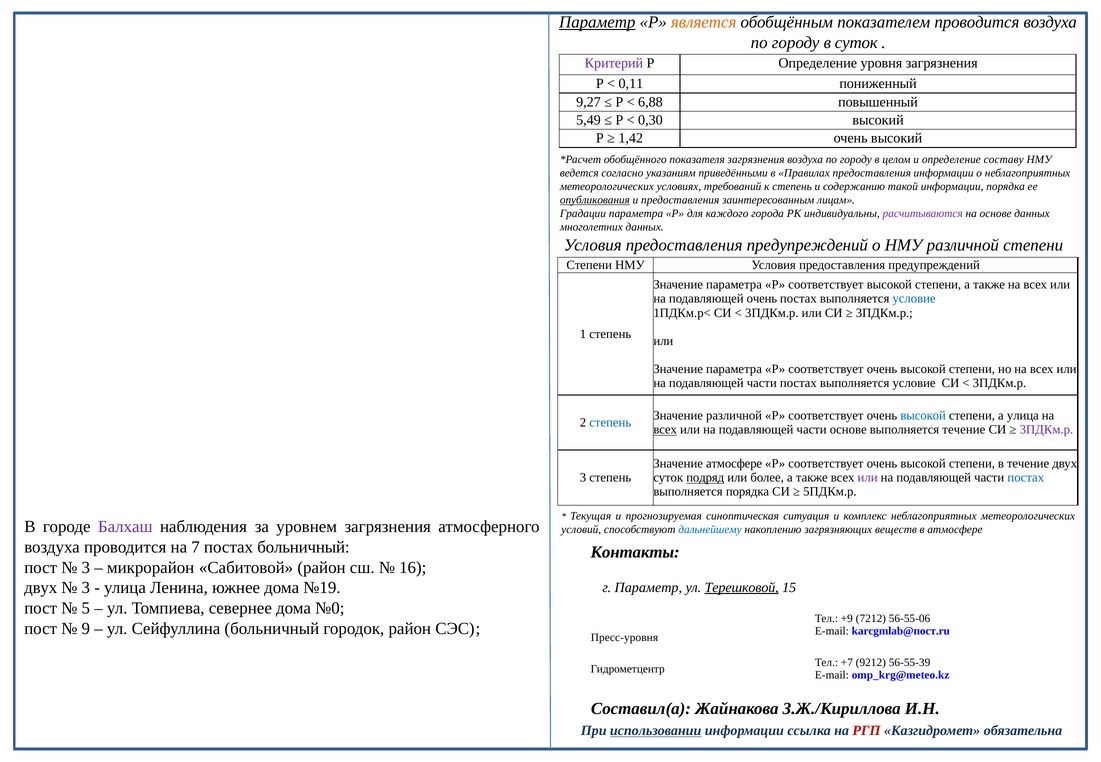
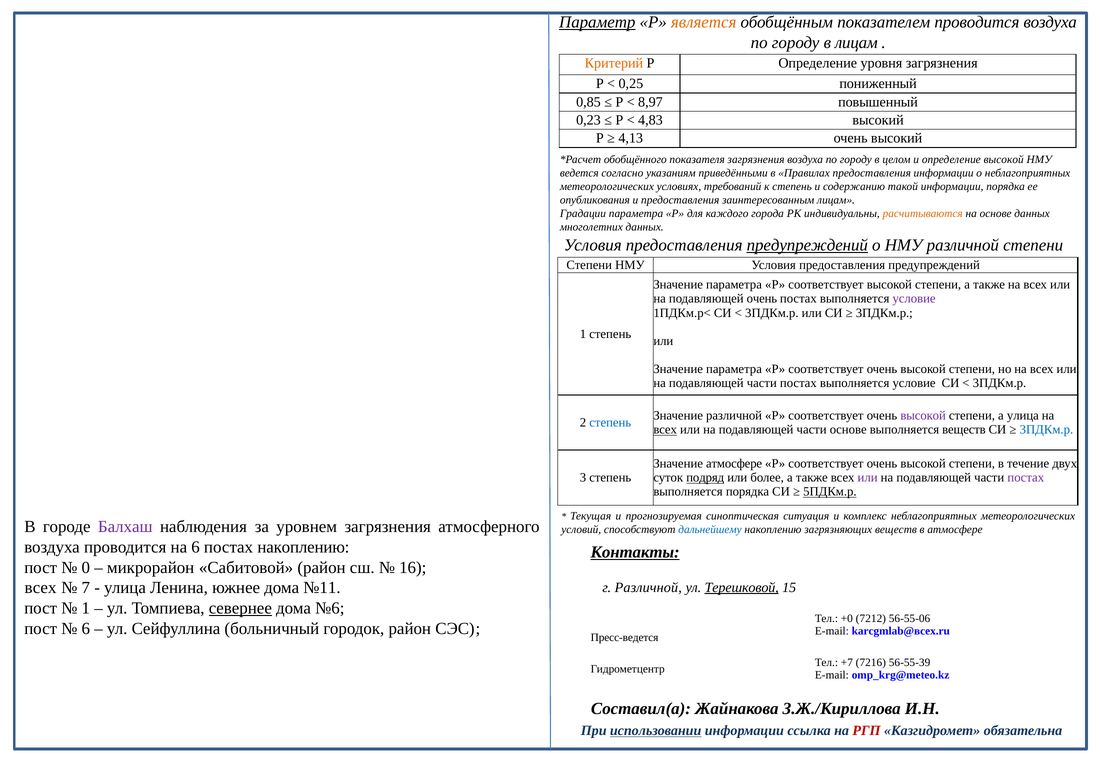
в суток: суток -> лицам
Критерий colour: purple -> orange
0,11: 0,11 -> 0,25
9,27: 9,27 -> 0,85
6,88: 6,88 -> 8,97
5,49: 5,49 -> 0,23
0,30: 0,30 -> 4,83
1,42: 1,42 -> 4,13
определение составу: составу -> высокой
опубликования underline: present -> none
расчитываются colour: purple -> orange
предупреждений at (807, 245) underline: none -> present
условие at (914, 299) colour: blue -> purple
высокой at (923, 416) colour: blue -> purple
выполняется течение: течение -> веществ
3ПДКм.р at (1046, 430) colour: purple -> blue
постах at (1026, 478) colour: blue -> purple
5ПДКм.р underline: none -> present
на 7: 7 -> 6
постах больничный: больничный -> накоплению
Контакты underline: none -> present
3 at (86, 568): 3 -> 0
двух at (41, 588): двух -> всех
3 at (86, 588): 3 -> 7
№19: №19 -> №11
г Параметр: Параметр -> Различной
5 at (86, 608): 5 -> 1
севернее underline: none -> present
№0: №0 -> №6
+9: +9 -> +0
9 at (86, 629): 9 -> 6
karcgmlab@пост.ru: karcgmlab@пост.ru -> karcgmlab@всех.ru
Пресс-уровня: Пресс-уровня -> Пресс-ведется
9212: 9212 -> 7216
